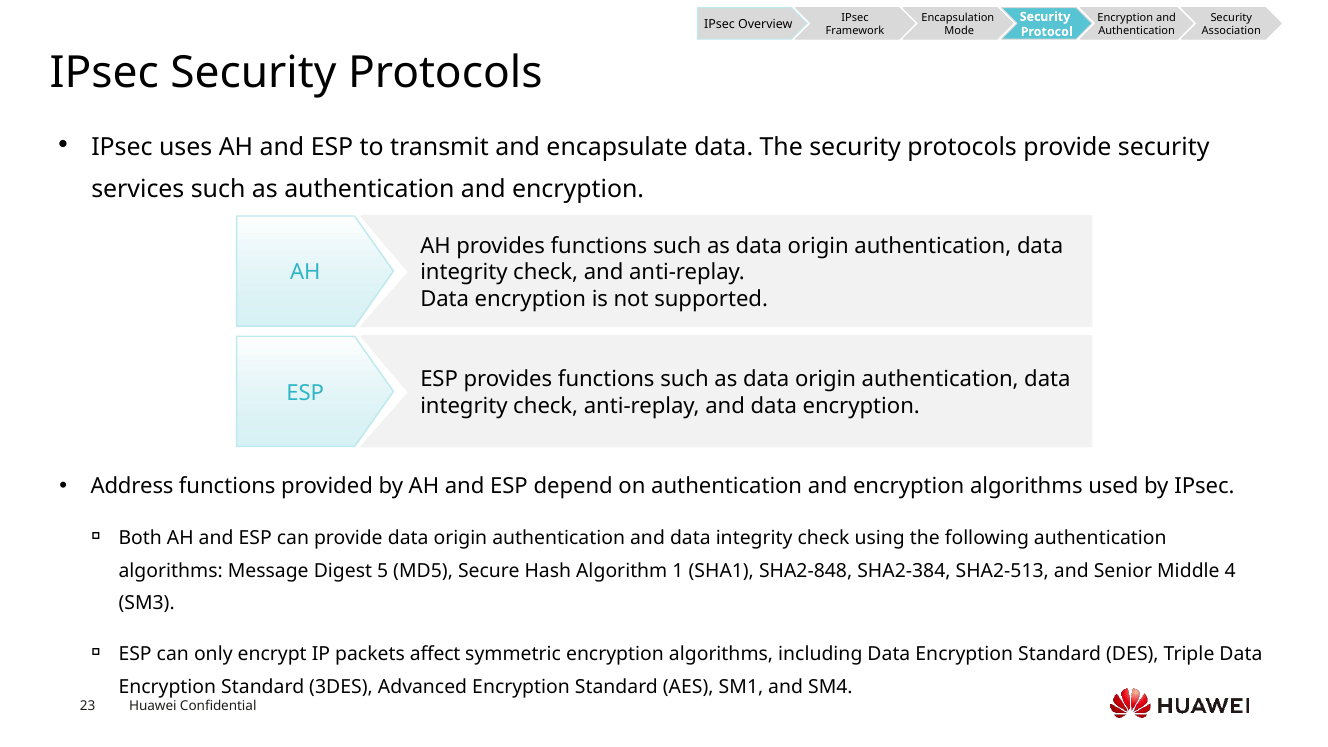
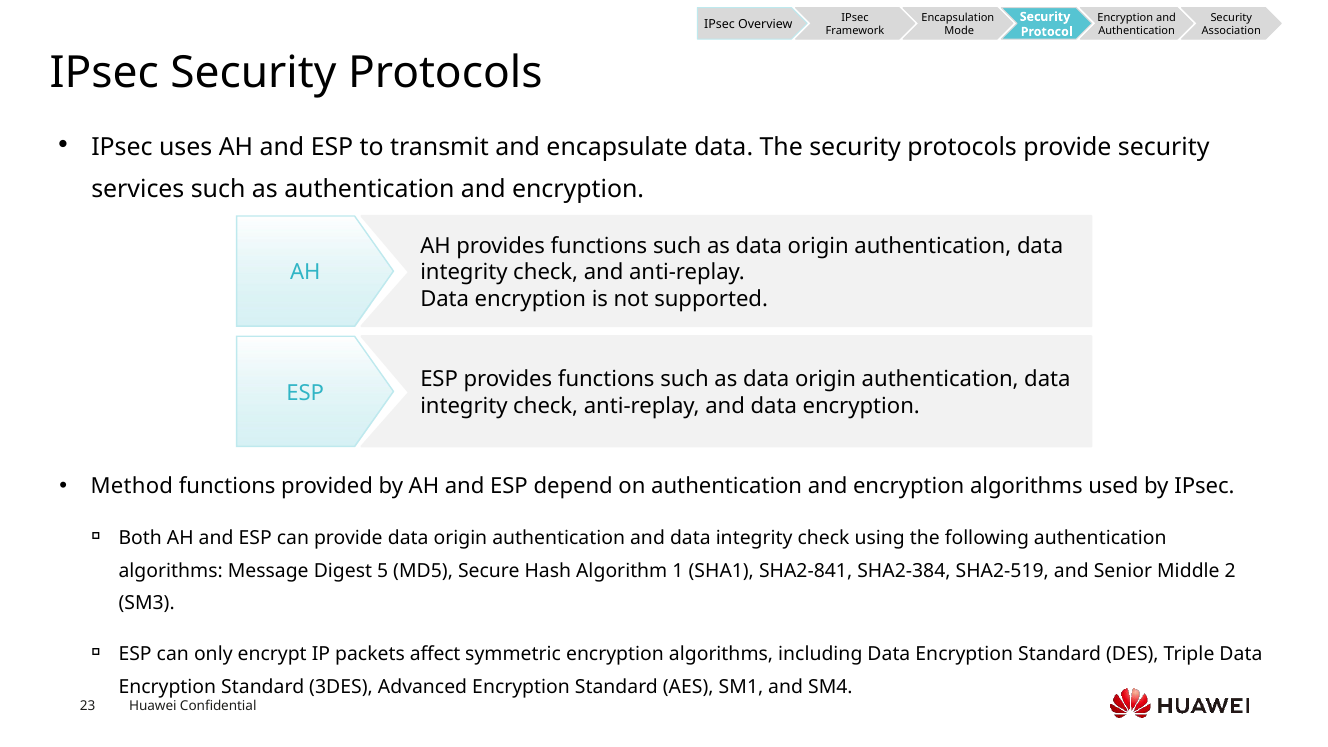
Address: Address -> Method
SHA2-848: SHA2-848 -> SHA2-841
SHA2-513: SHA2-513 -> SHA2-519
4: 4 -> 2
